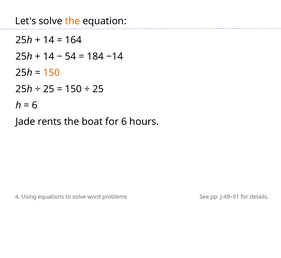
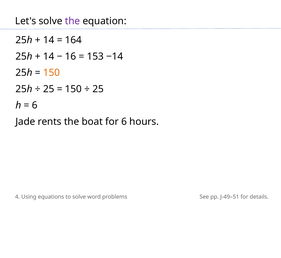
the at (73, 21) colour: orange -> purple
54: 54 -> 16
184: 184 -> 153
